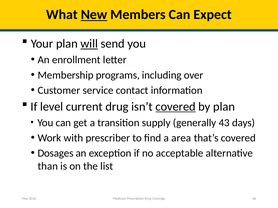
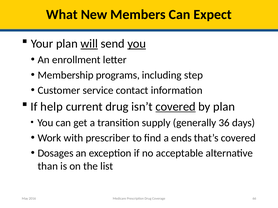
New underline: present -> none
you at (137, 44) underline: none -> present
over: over -> step
level: level -> help
43: 43 -> 36
area: area -> ends
